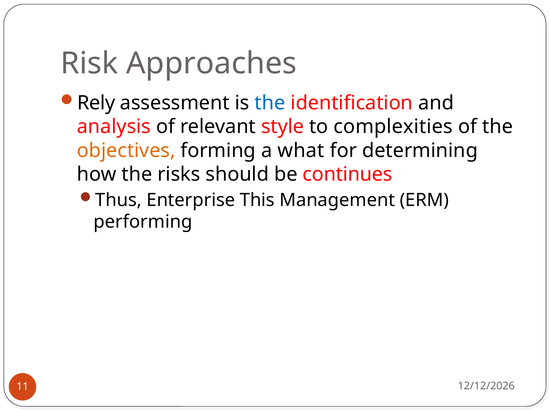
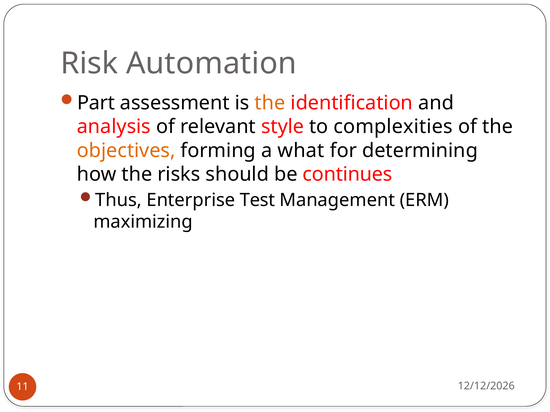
Approaches: Approaches -> Automation
Rely: Rely -> Part
the at (270, 103) colour: blue -> orange
This: This -> Test
performing: performing -> maximizing
